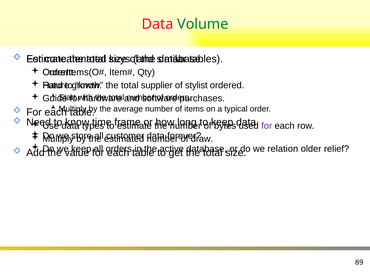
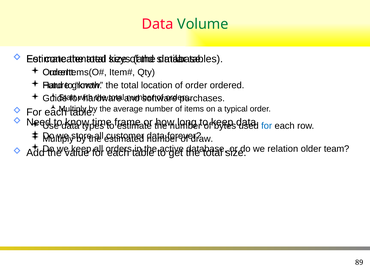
supplier: supplier -> location
of stylist: stylist -> order
for at (267, 126) colour: purple -> blue
relief: relief -> team
